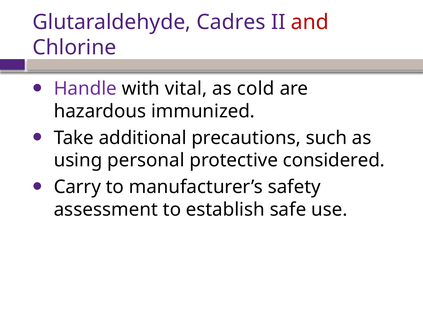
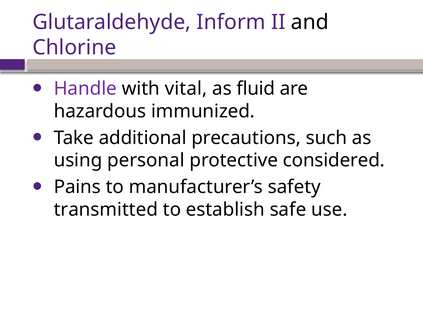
Cadres: Cadres -> Inform
and colour: red -> black
cold: cold -> fluid
Carry: Carry -> Pains
assessment: assessment -> transmitted
